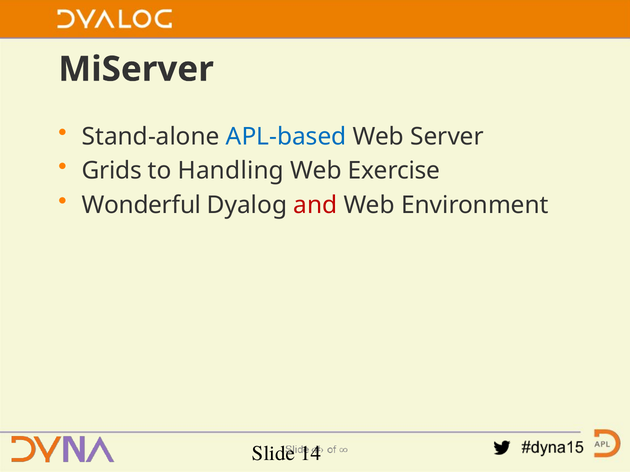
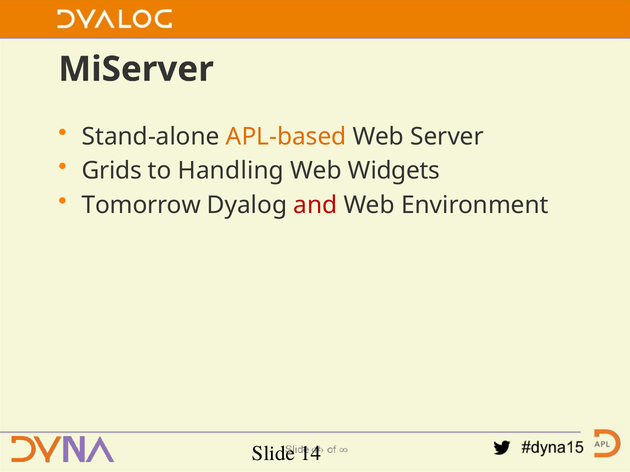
APL-based colour: blue -> orange
Exercise: Exercise -> Widgets
Wonderful: Wonderful -> Tomorrow
